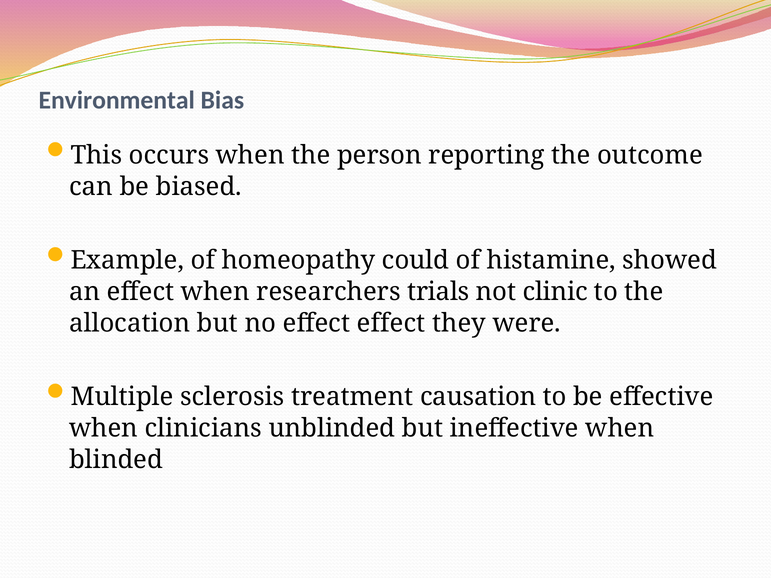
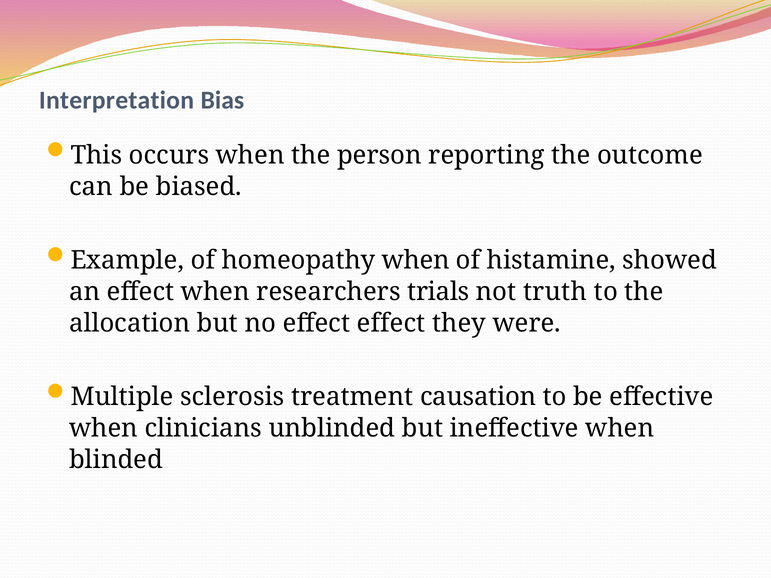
Environmental: Environmental -> Interpretation
homeopathy could: could -> when
clinic: clinic -> truth
